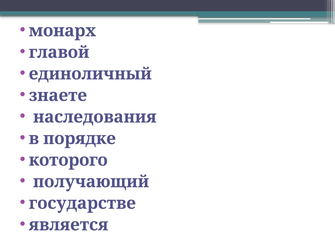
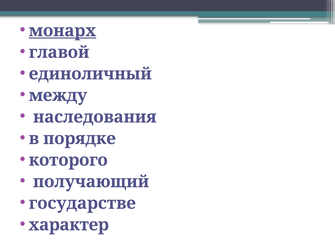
монарх underline: none -> present
знаете: знаете -> между
является: является -> характер
